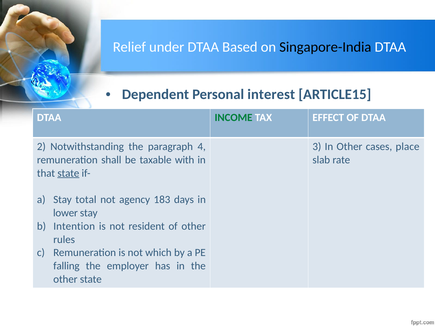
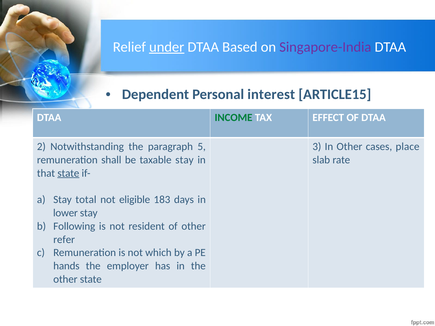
under underline: none -> present
Singapore-India colour: black -> purple
4: 4 -> 5
taxable with: with -> stay
agency: agency -> eligible
Intention: Intention -> Following
rules: rules -> refer
falling: falling -> hands
